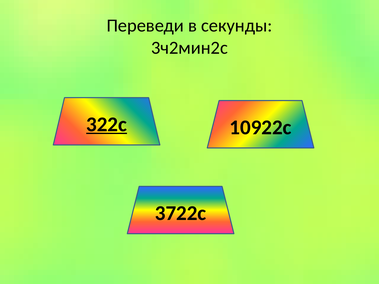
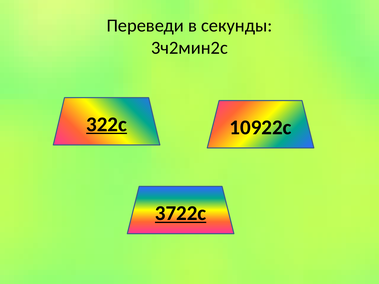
3722с underline: none -> present
